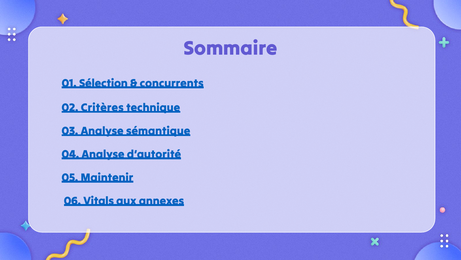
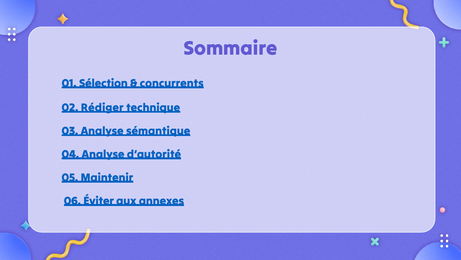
Critères: Critères -> Rédiger
Vitals: Vitals -> Éviter
